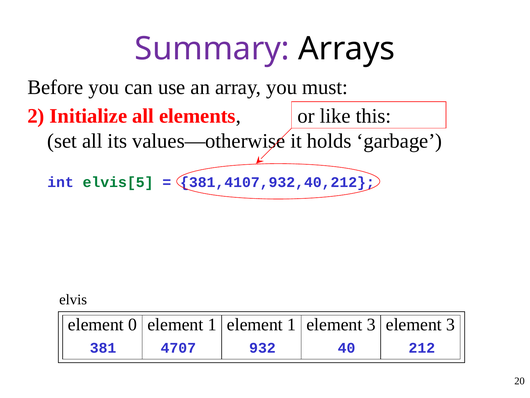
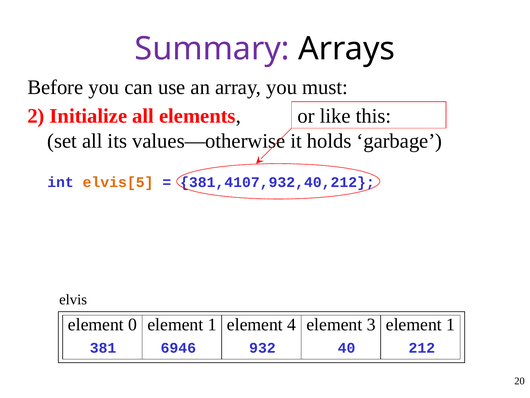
elvis[5 colour: green -> orange
1 element 1: 1 -> 4
3 element 3: 3 -> 1
4707: 4707 -> 6946
